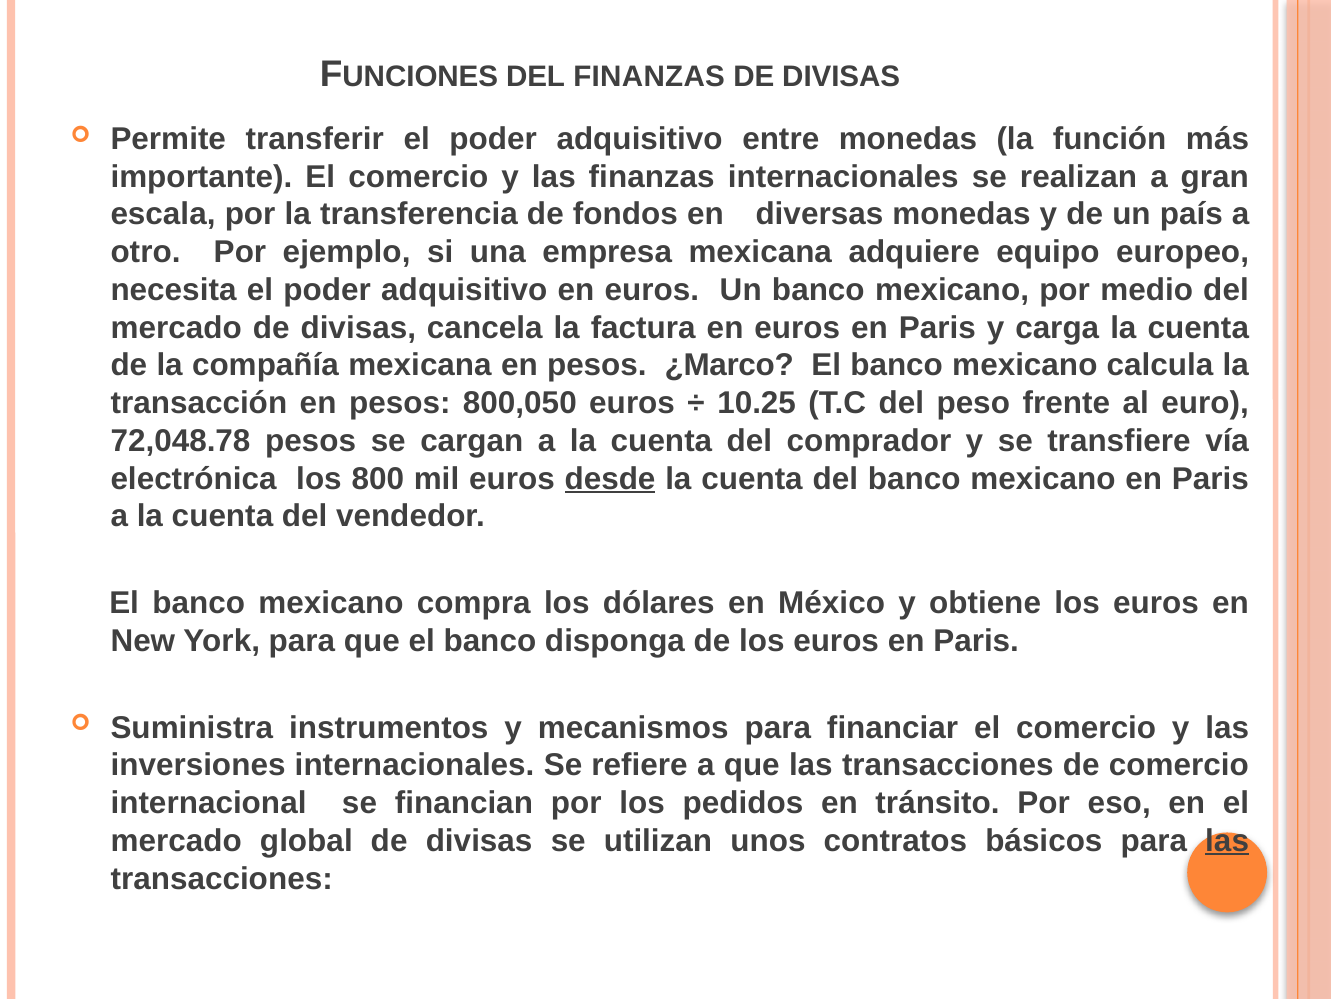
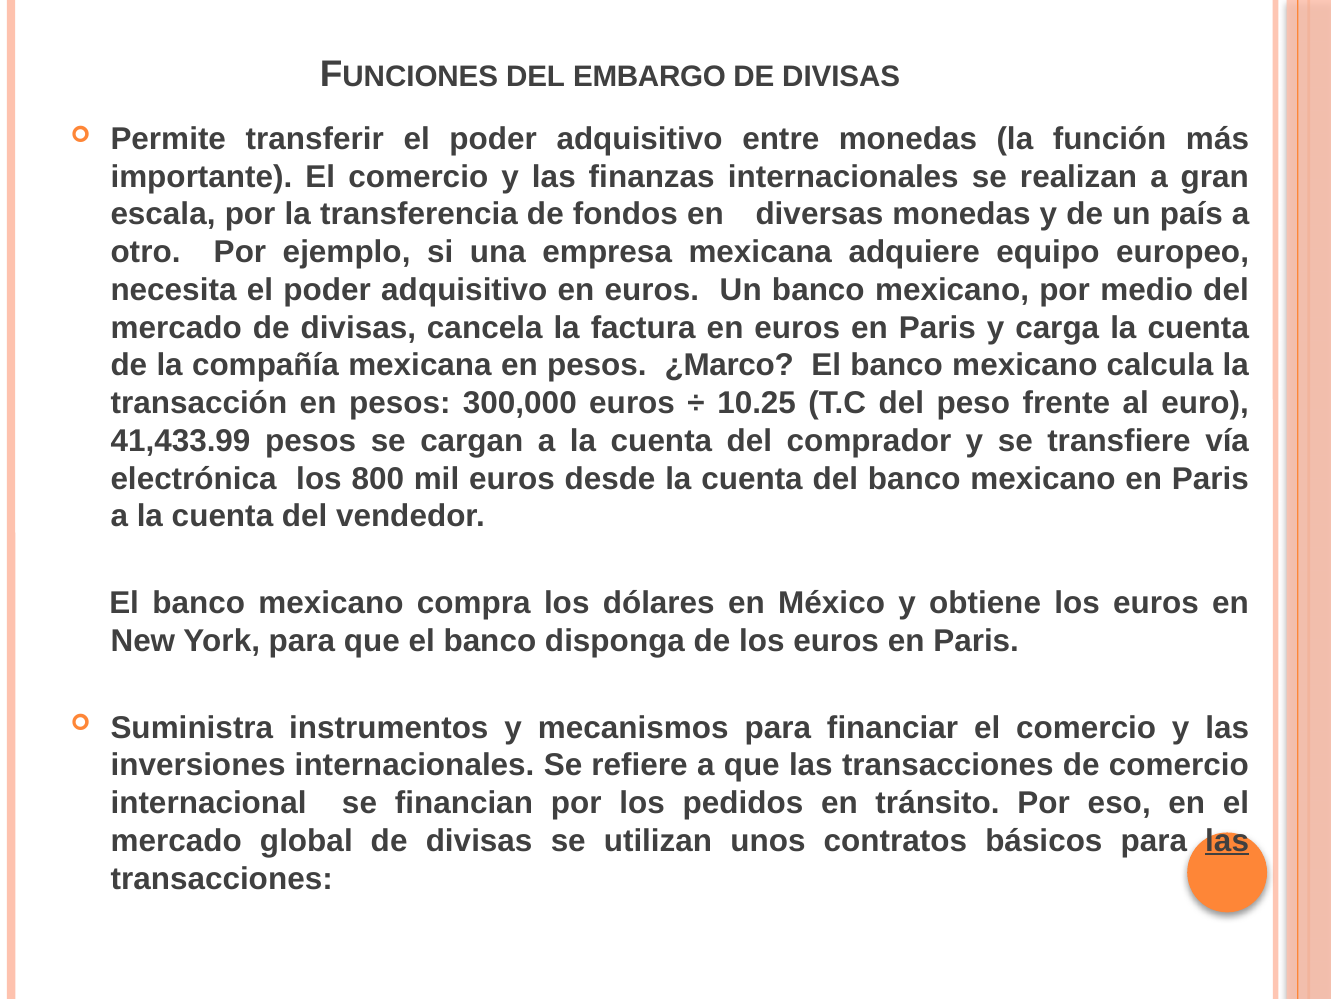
DEL FINANZAS: FINANZAS -> EMBARGO
800,050: 800,050 -> 300,000
72,048.78: 72,048.78 -> 41,433.99
desde underline: present -> none
